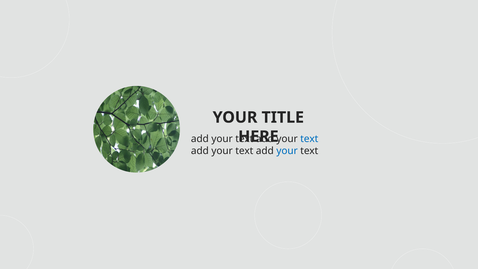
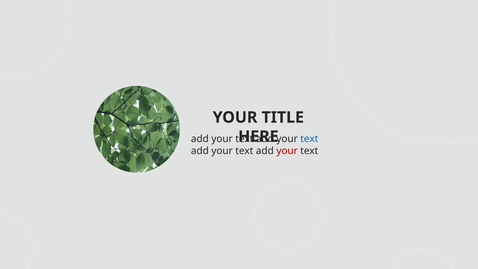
your at (287, 151) colour: blue -> red
